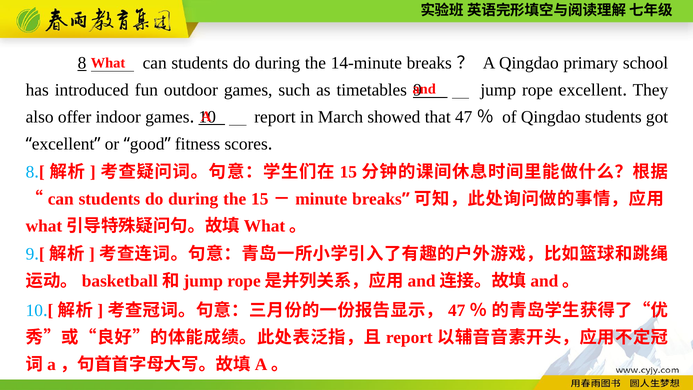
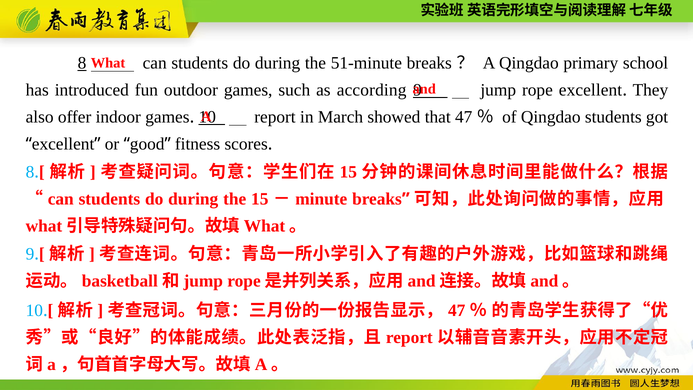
14-minute: 14-minute -> 51-minute
timetables: timetables -> according
